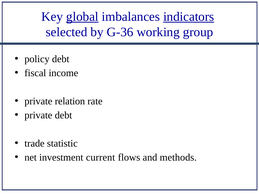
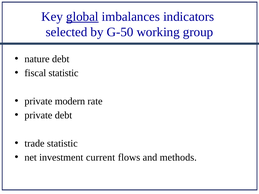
indicators underline: present -> none
G-36: G-36 -> G-50
policy: policy -> nature
fiscal income: income -> statistic
relation: relation -> modern
